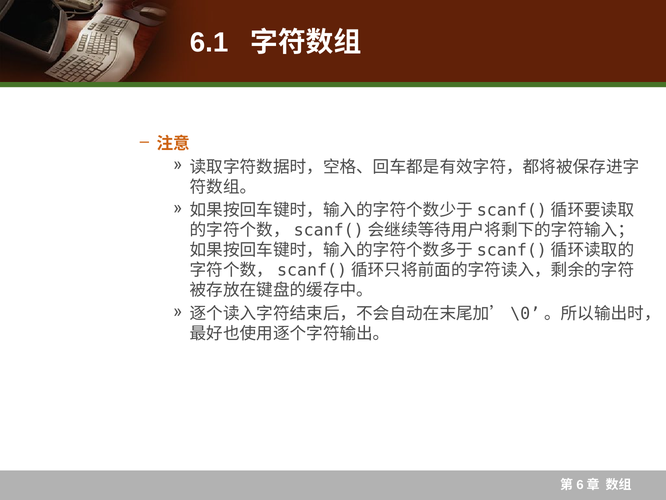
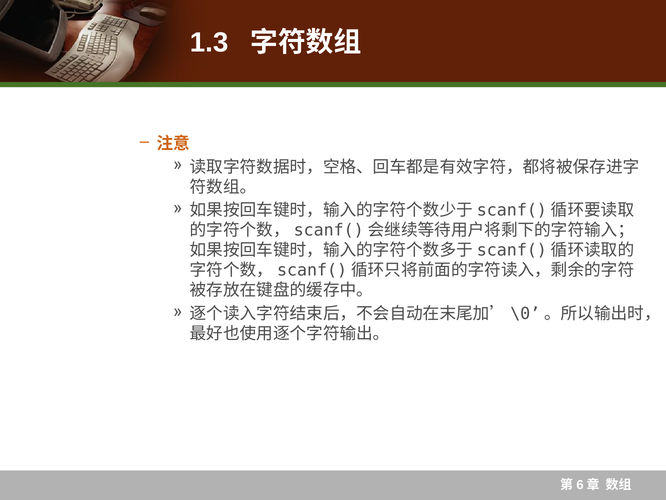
6.1: 6.1 -> 1.3
